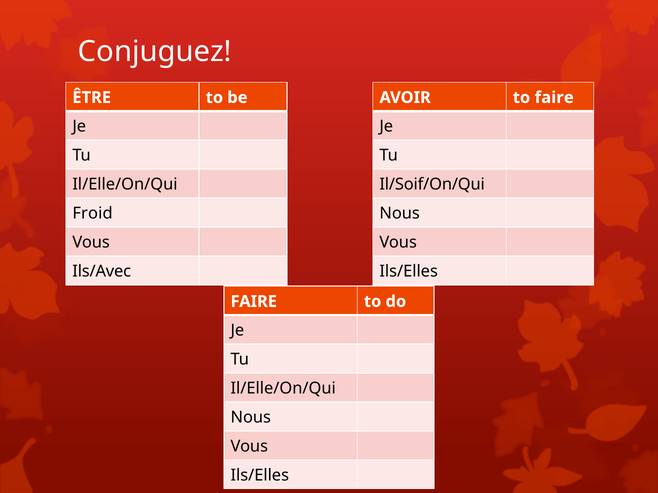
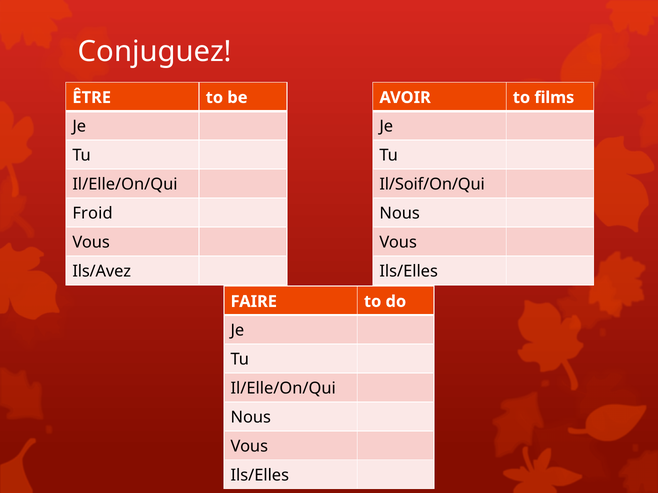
to faire: faire -> films
Ils/Avec: Ils/Avec -> Ils/Avez
